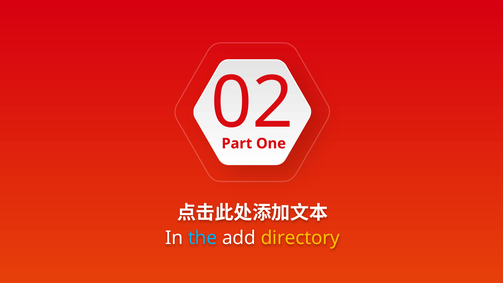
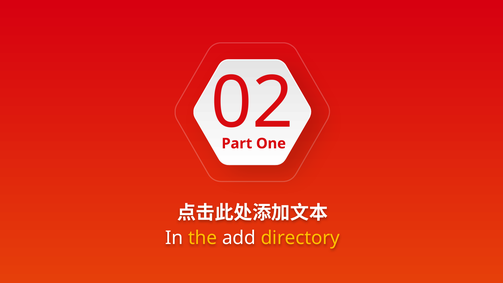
the colour: light blue -> yellow
